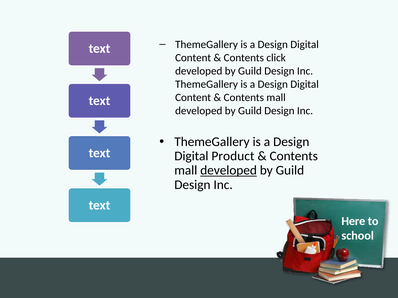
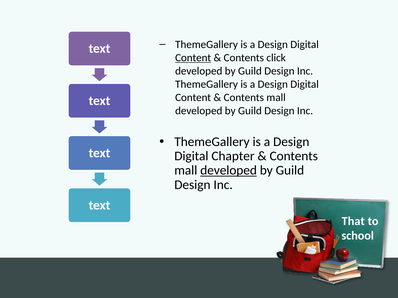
Content at (193, 58) underline: none -> present
Product: Product -> Chapter
Here: Here -> That
